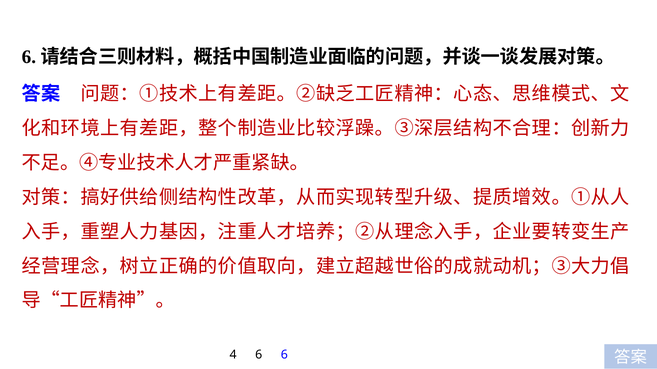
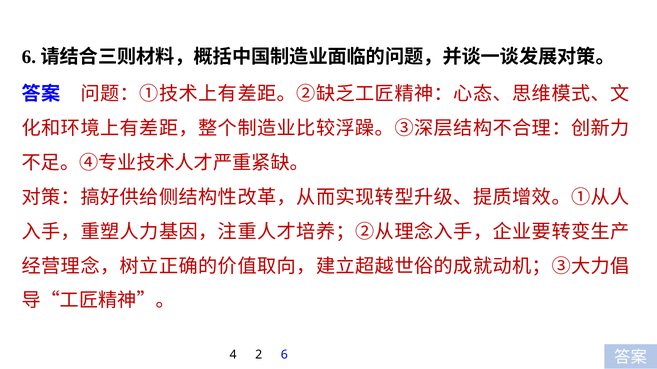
4 6: 6 -> 2
